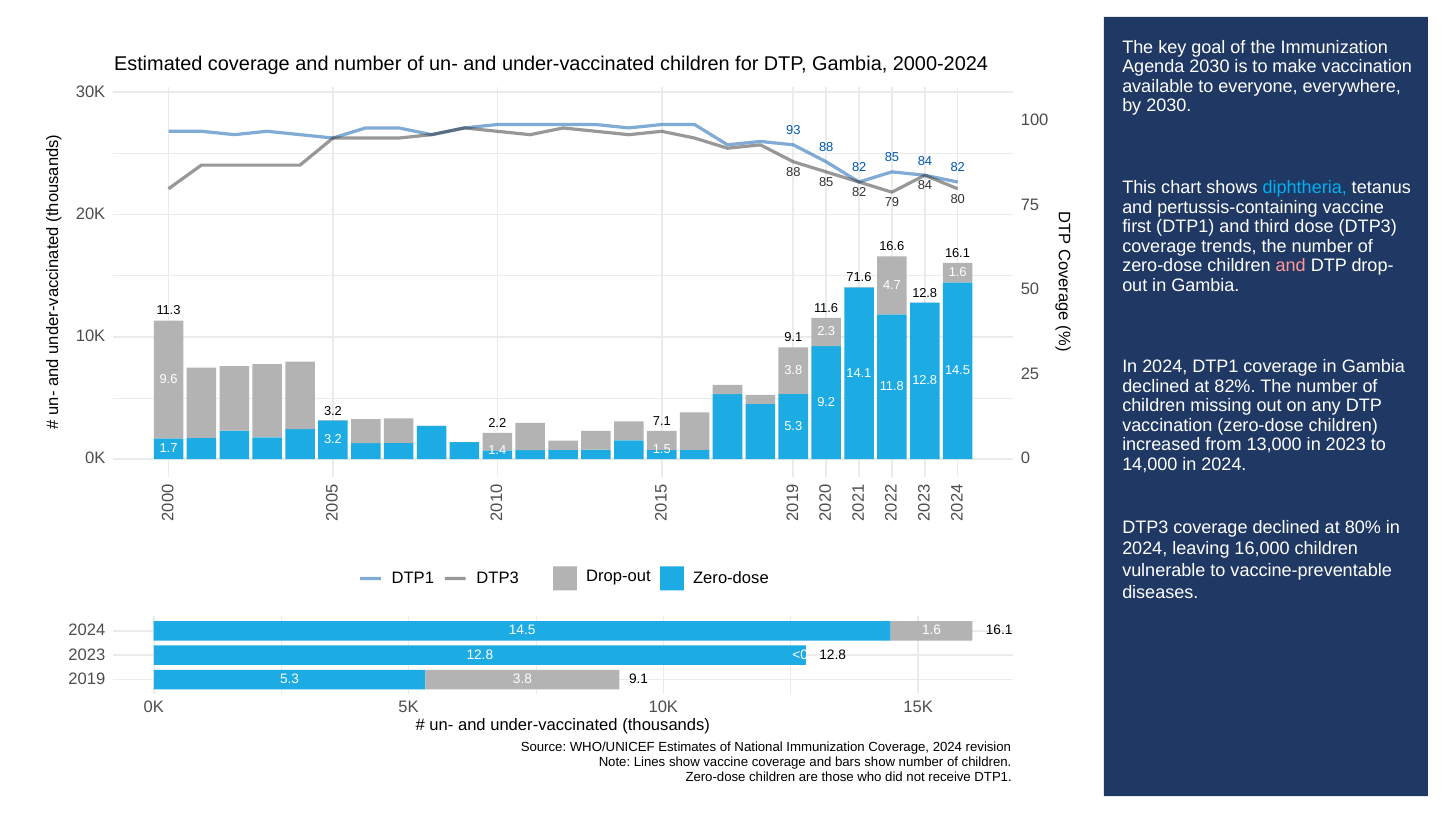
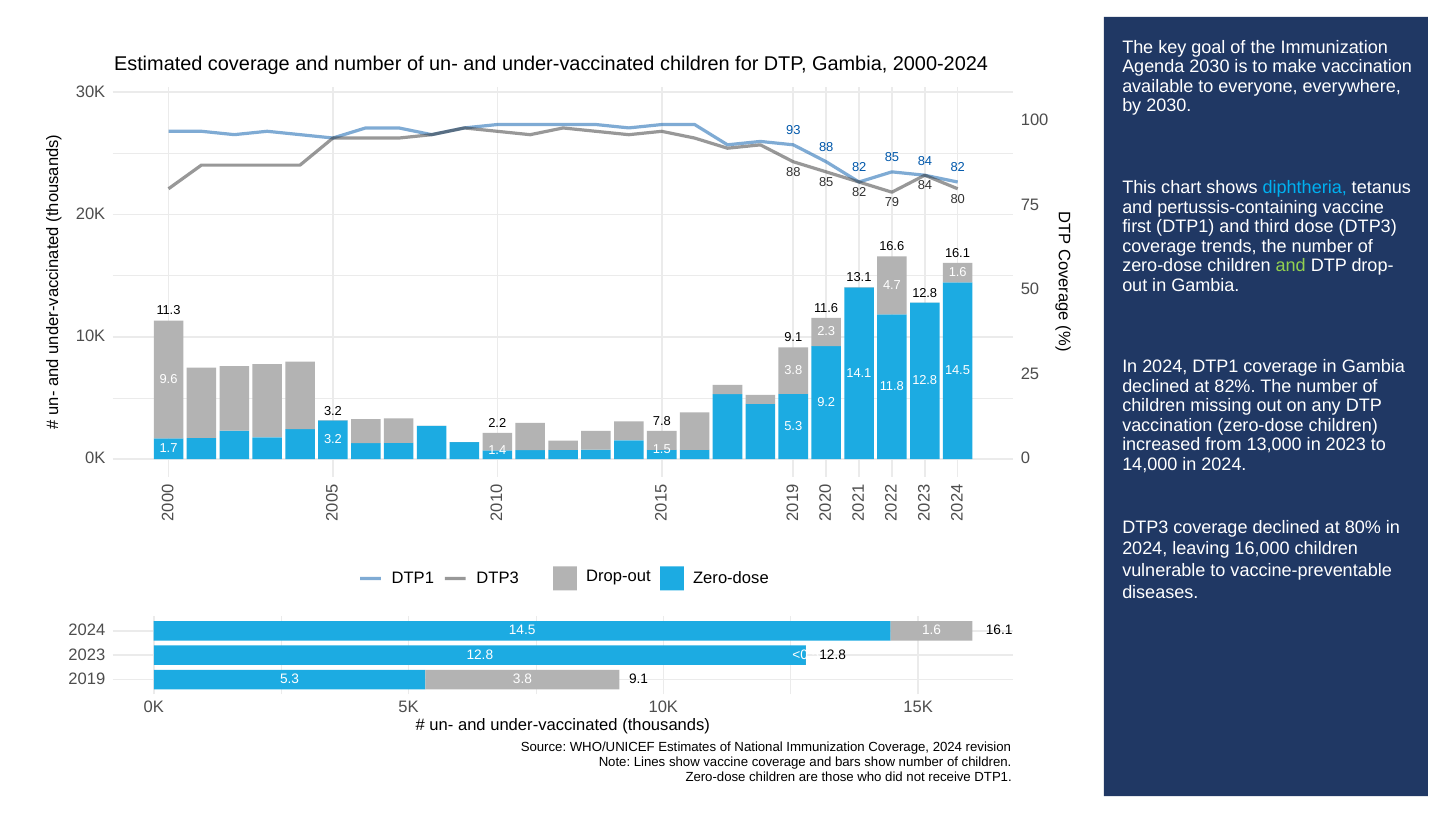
and at (1291, 266) colour: pink -> light green
71.6: 71.6 -> 13.1
7.1: 7.1 -> 7.8
